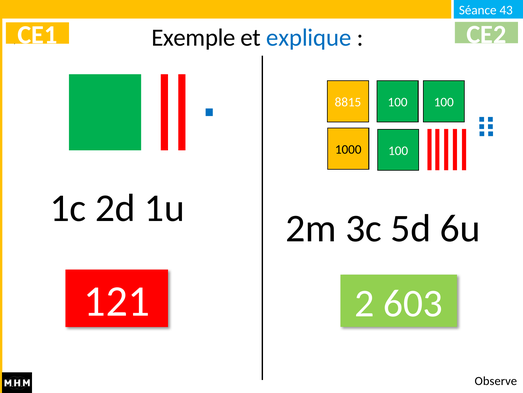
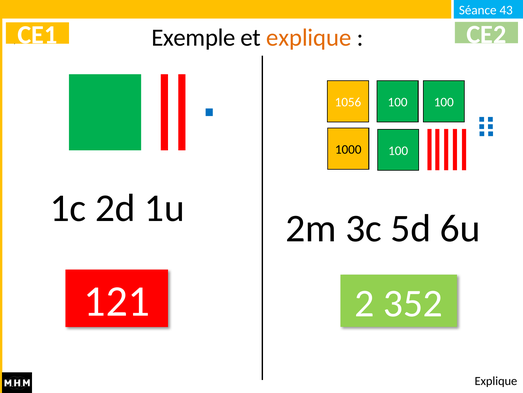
explique at (309, 38) colour: blue -> orange
8815: 8815 -> 1056
603: 603 -> 352
Observe at (496, 380): Observe -> Explique
